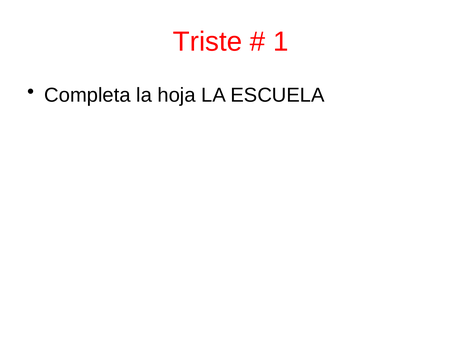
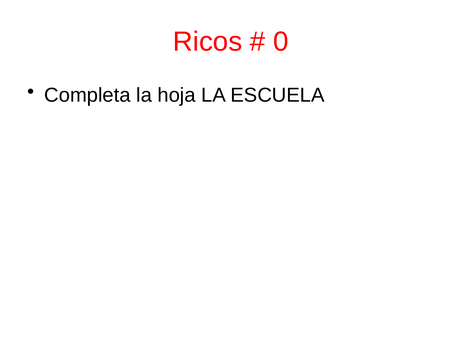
Triste: Triste -> Ricos
1: 1 -> 0
